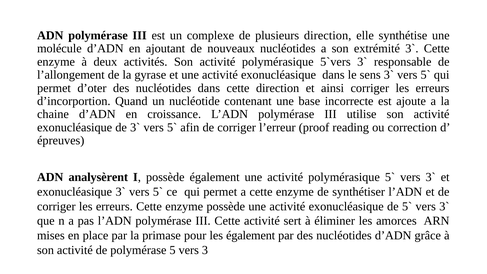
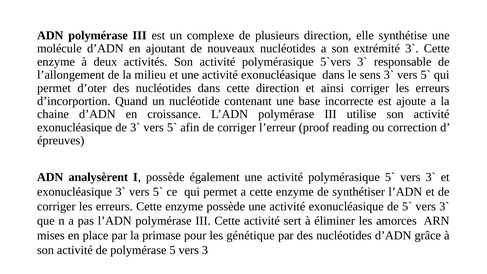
gyrase: gyrase -> milieu
les également: également -> génétique
